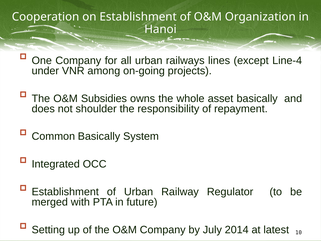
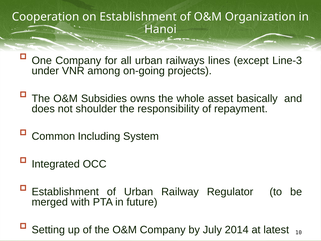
Line-4: Line-4 -> Line-3
Common Basically: Basically -> Including
